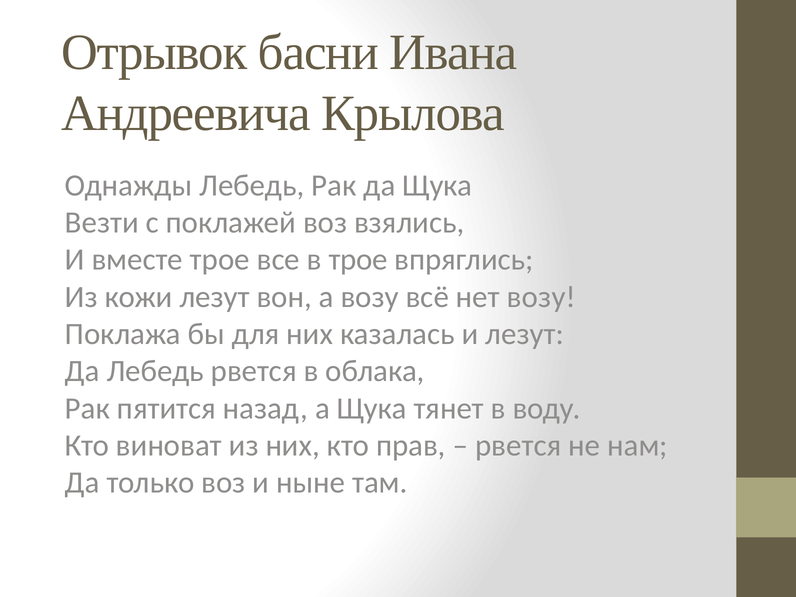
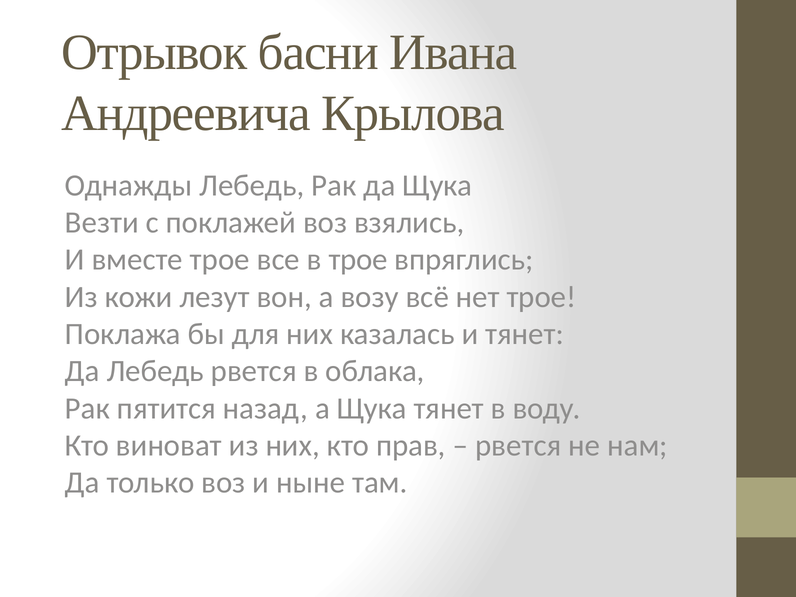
нет возу: возу -> трое
и лезут: лезут -> тянет
